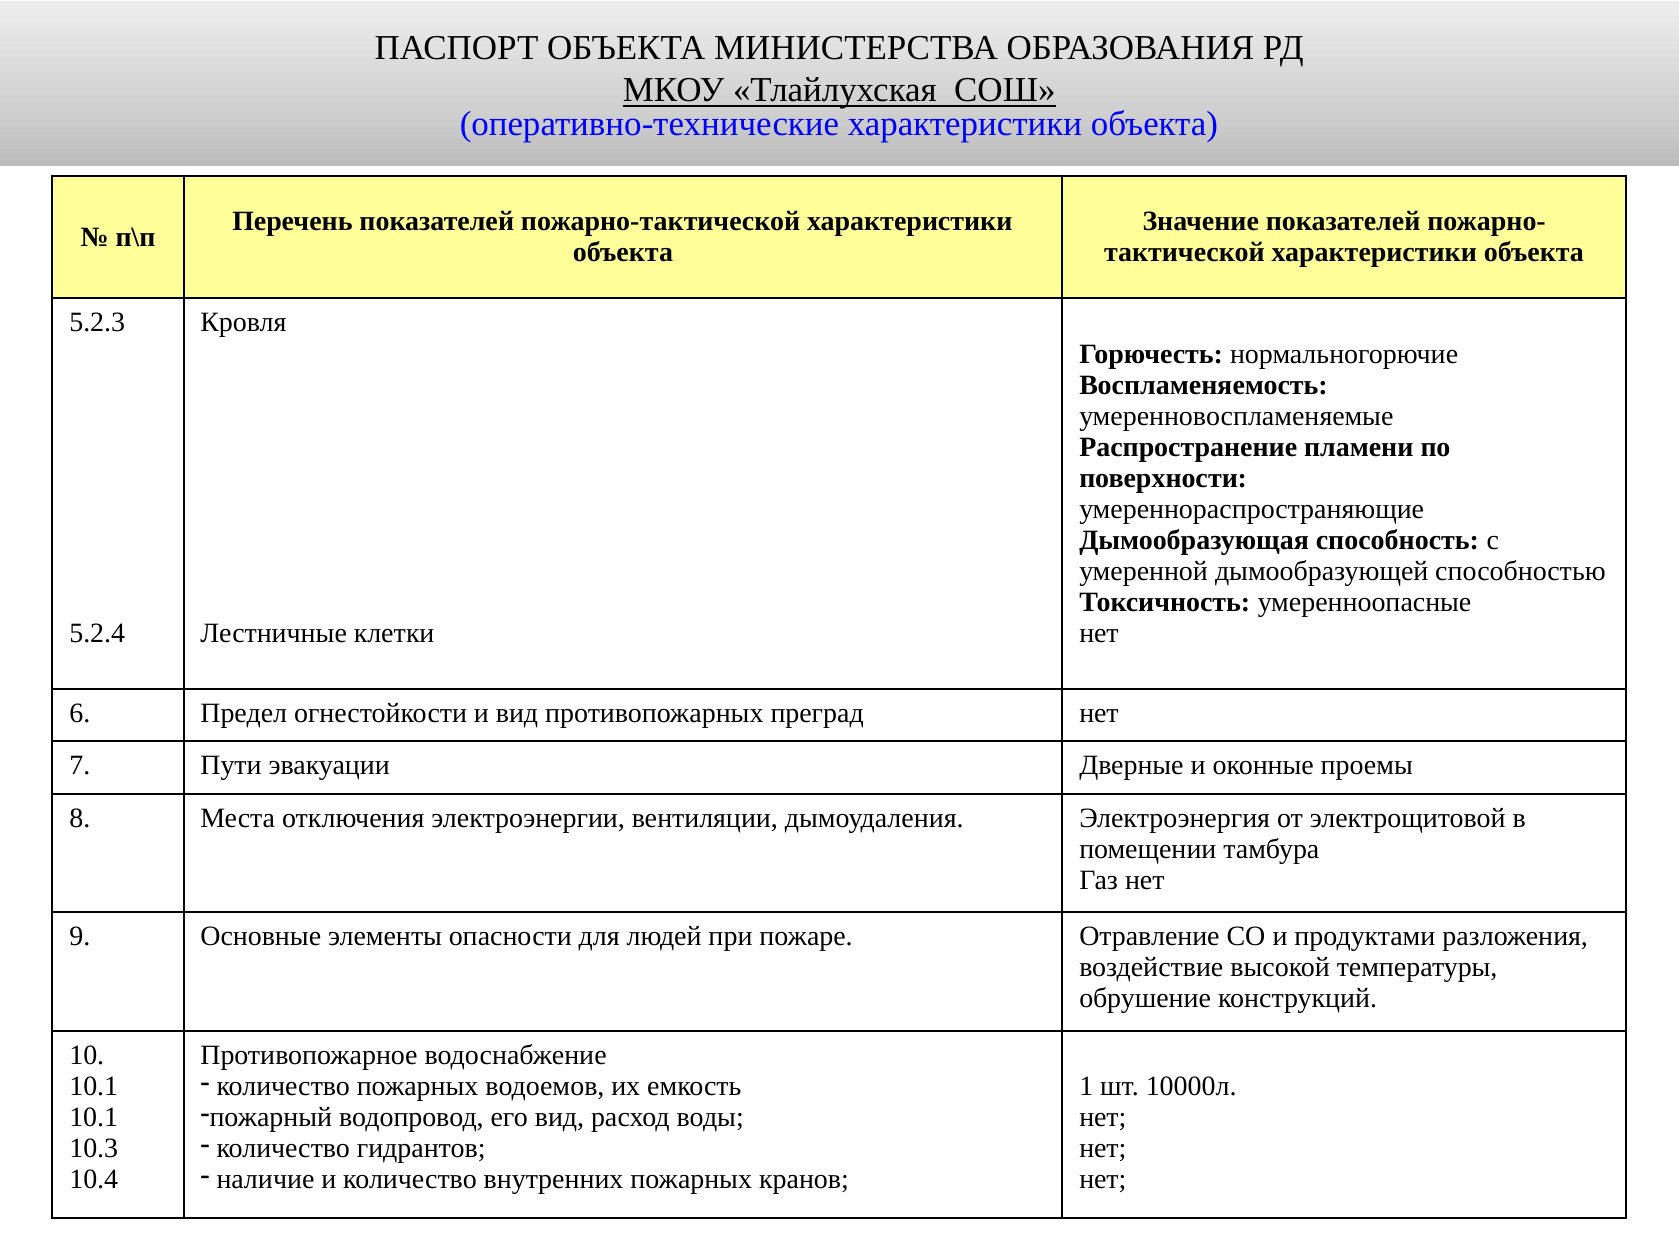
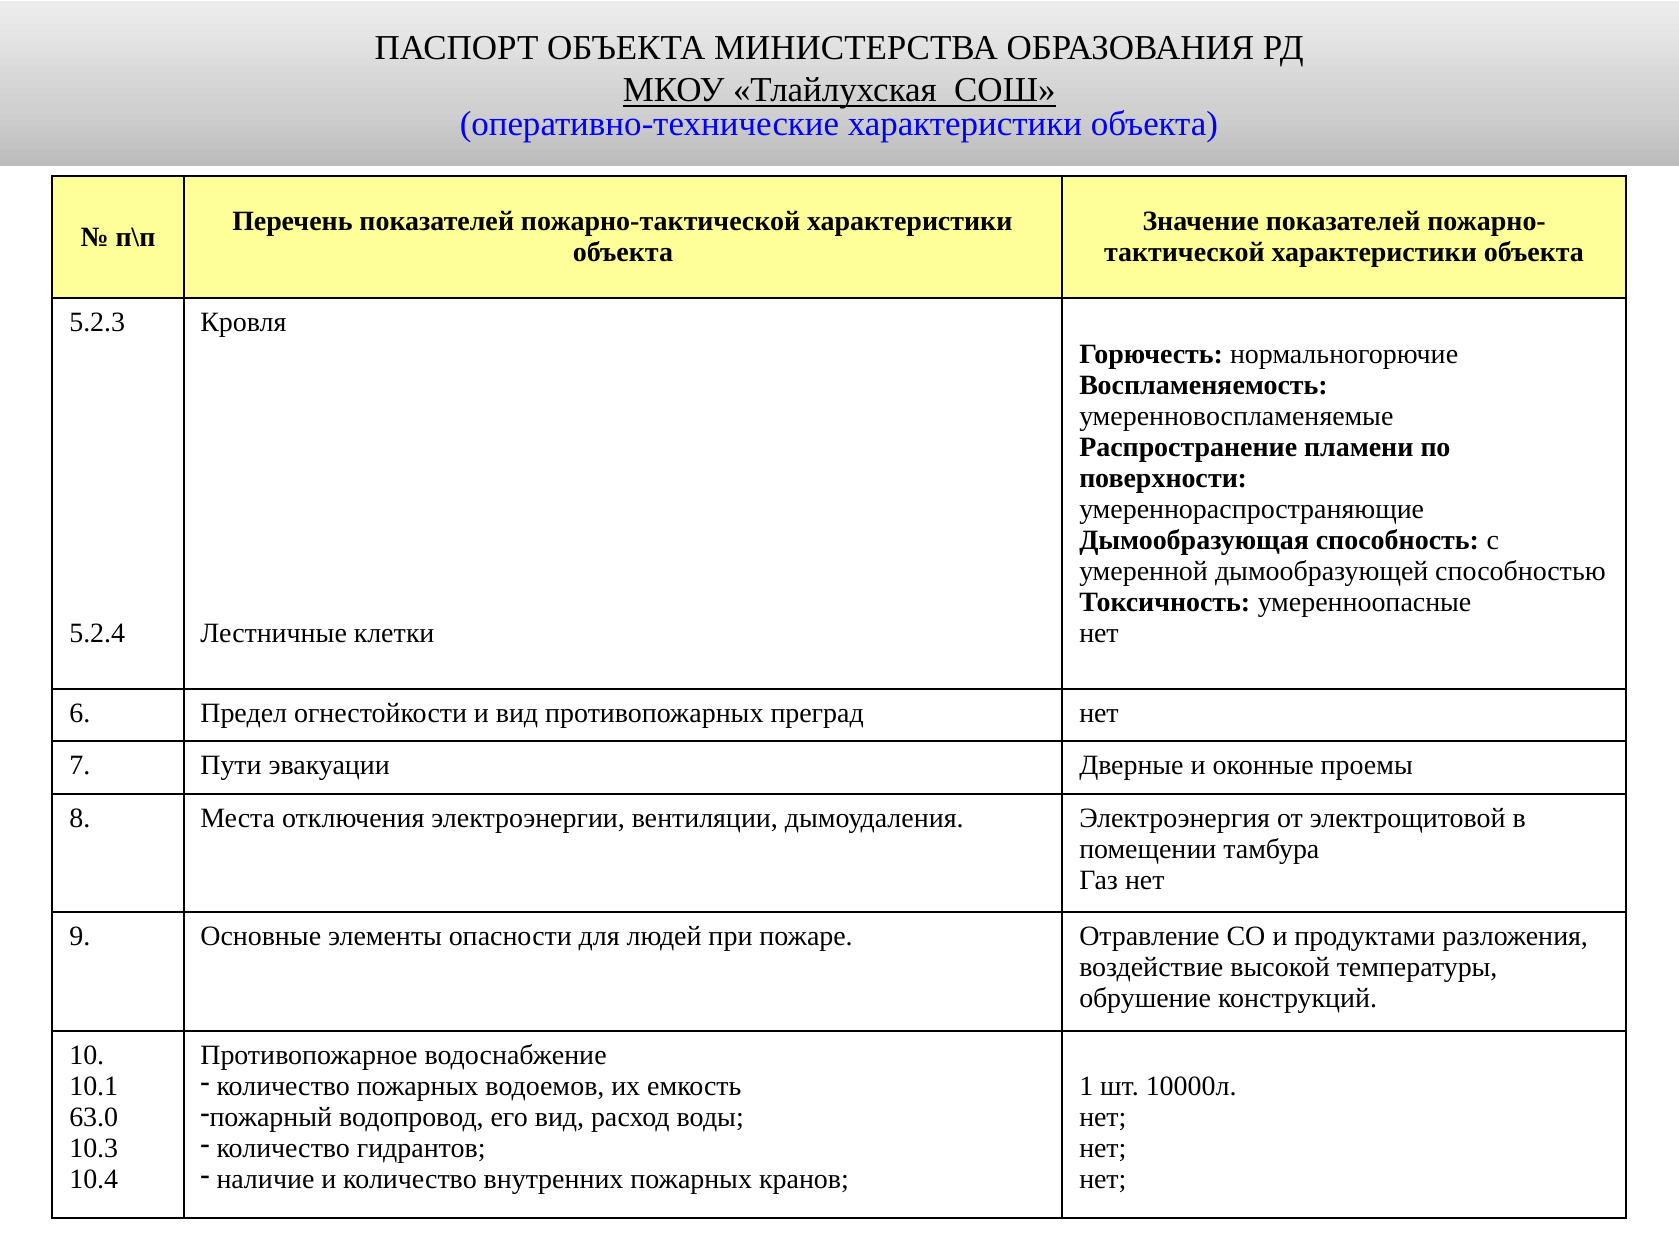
10.1 at (94, 1118): 10.1 -> 63.0
